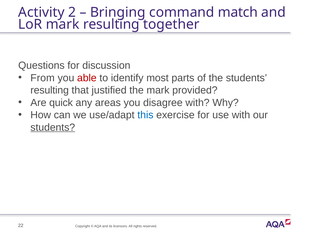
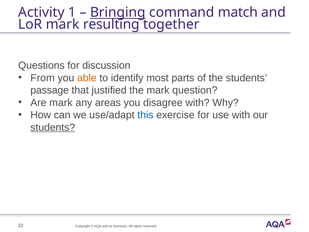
2: 2 -> 1
Bringing underline: none -> present
able colour: red -> orange
resulting at (50, 90): resulting -> passage
provided: provided -> question
Are quick: quick -> mark
